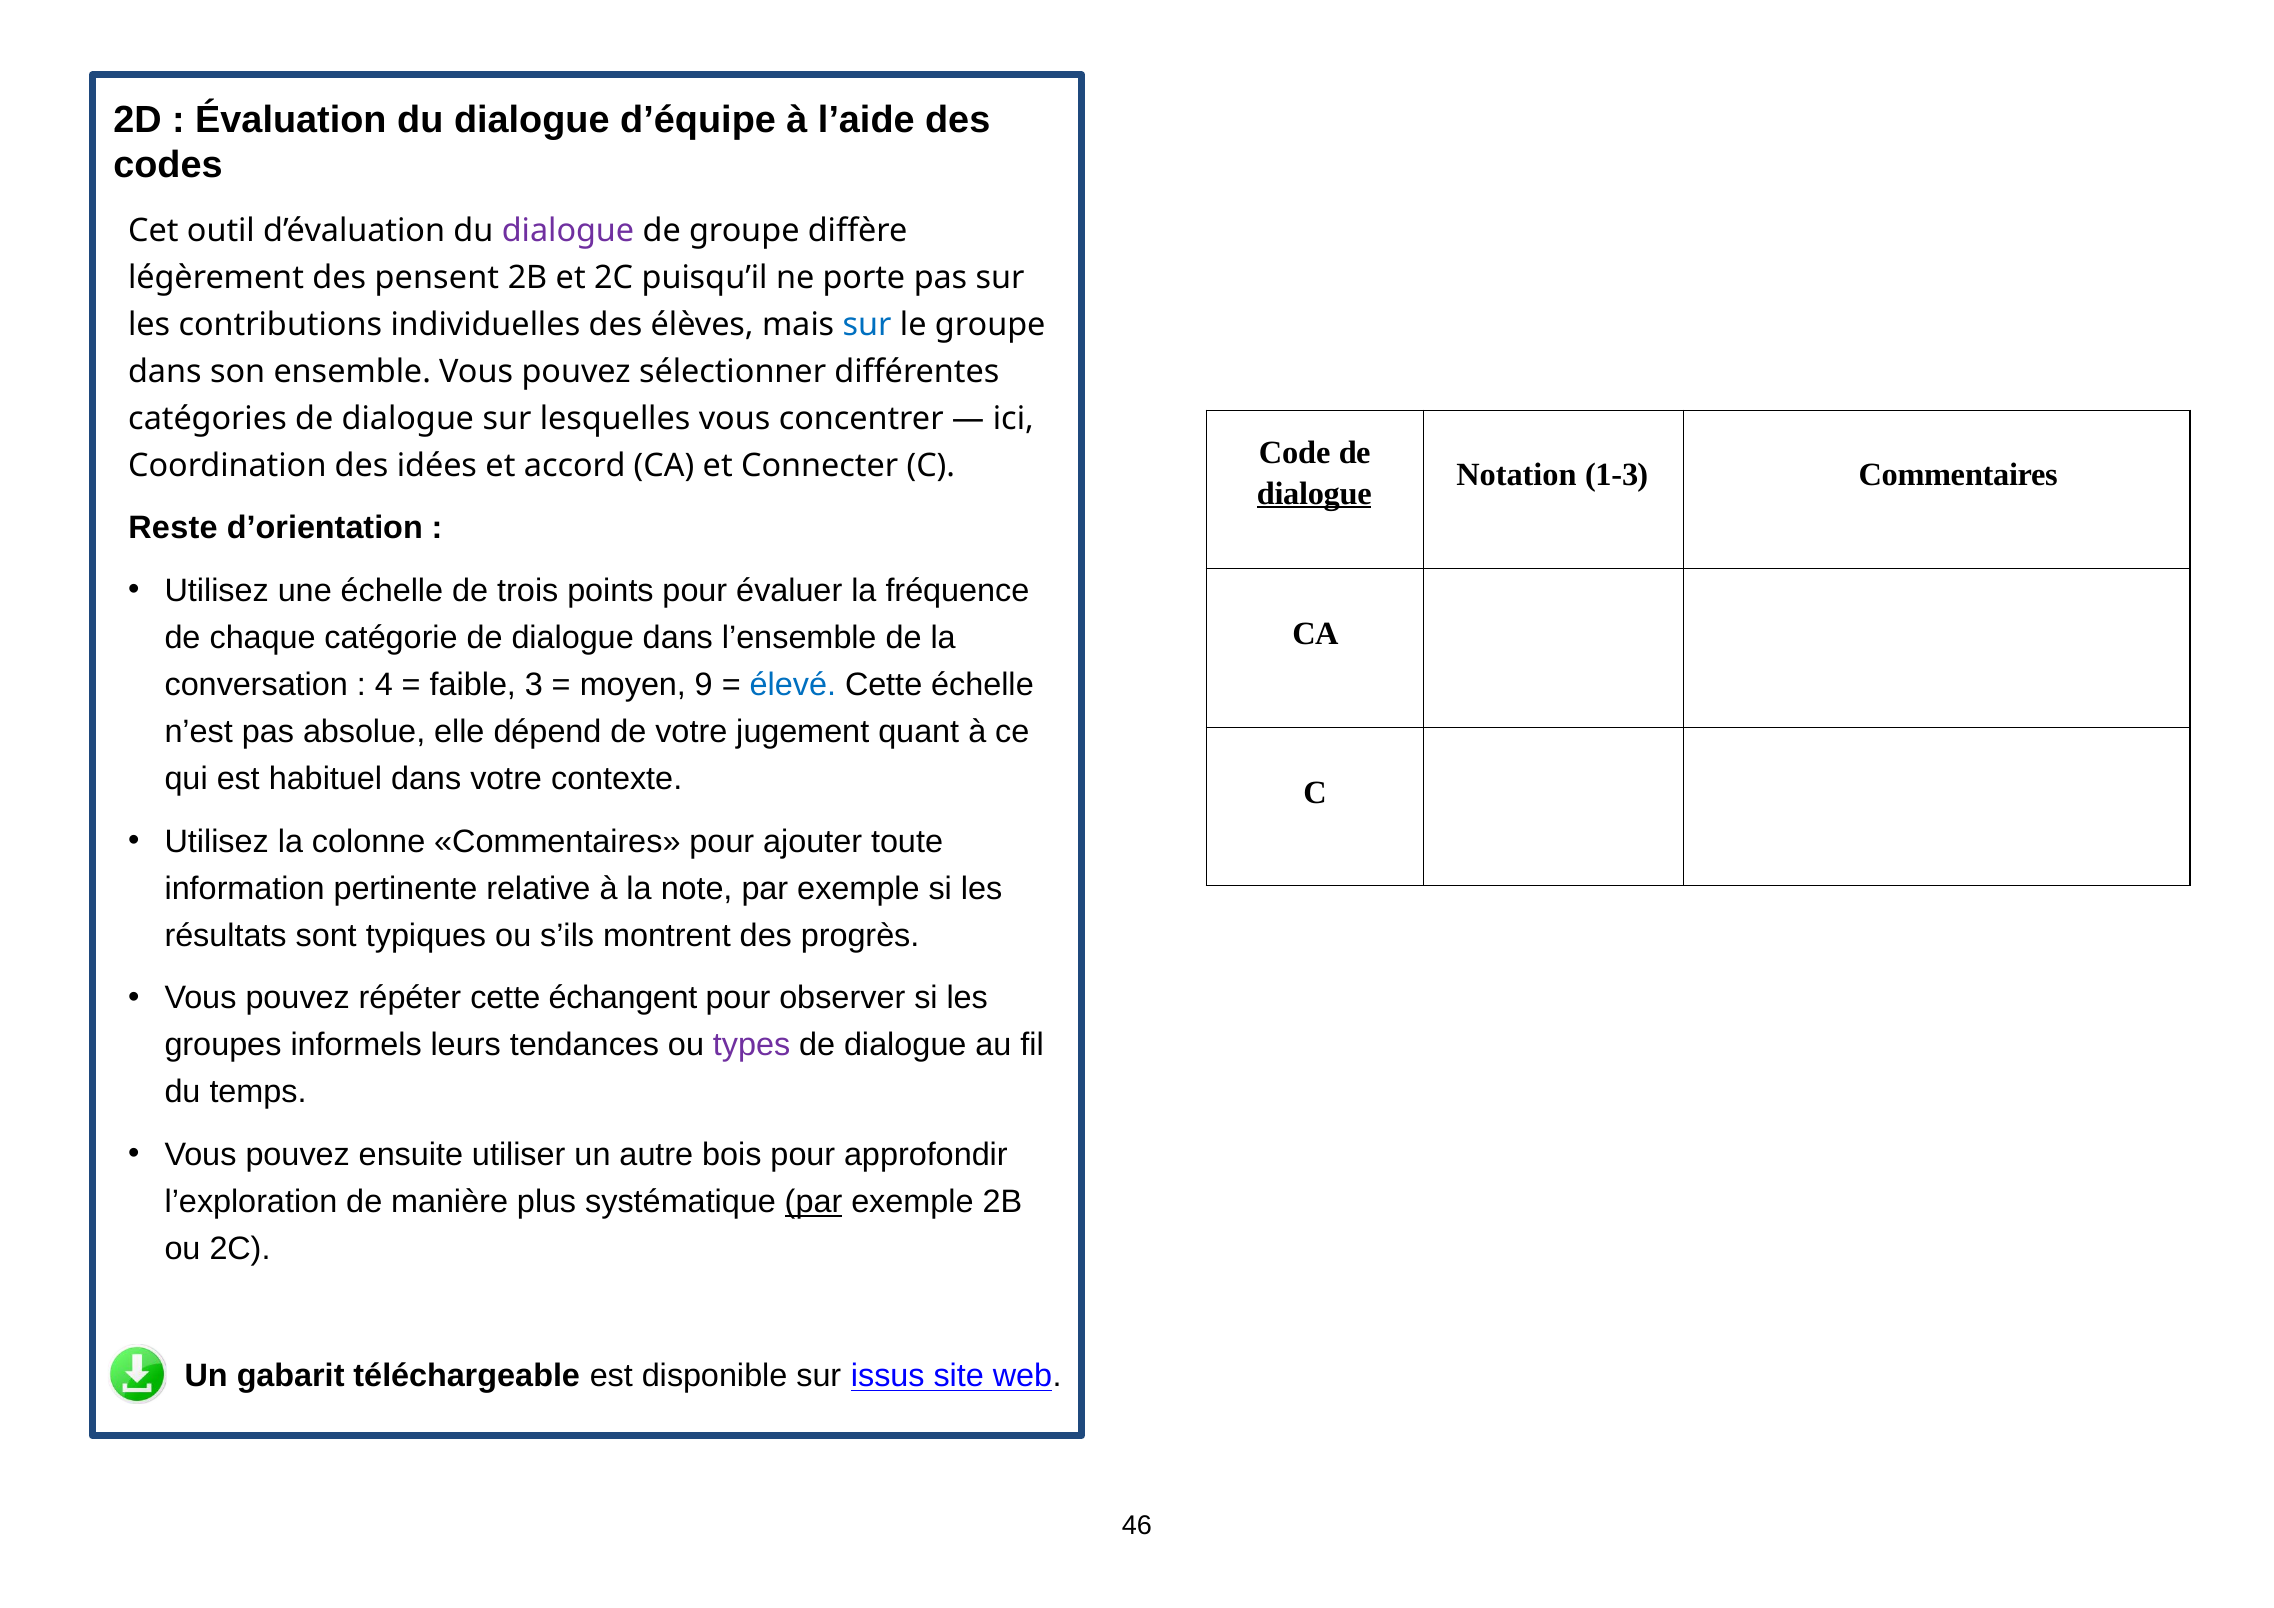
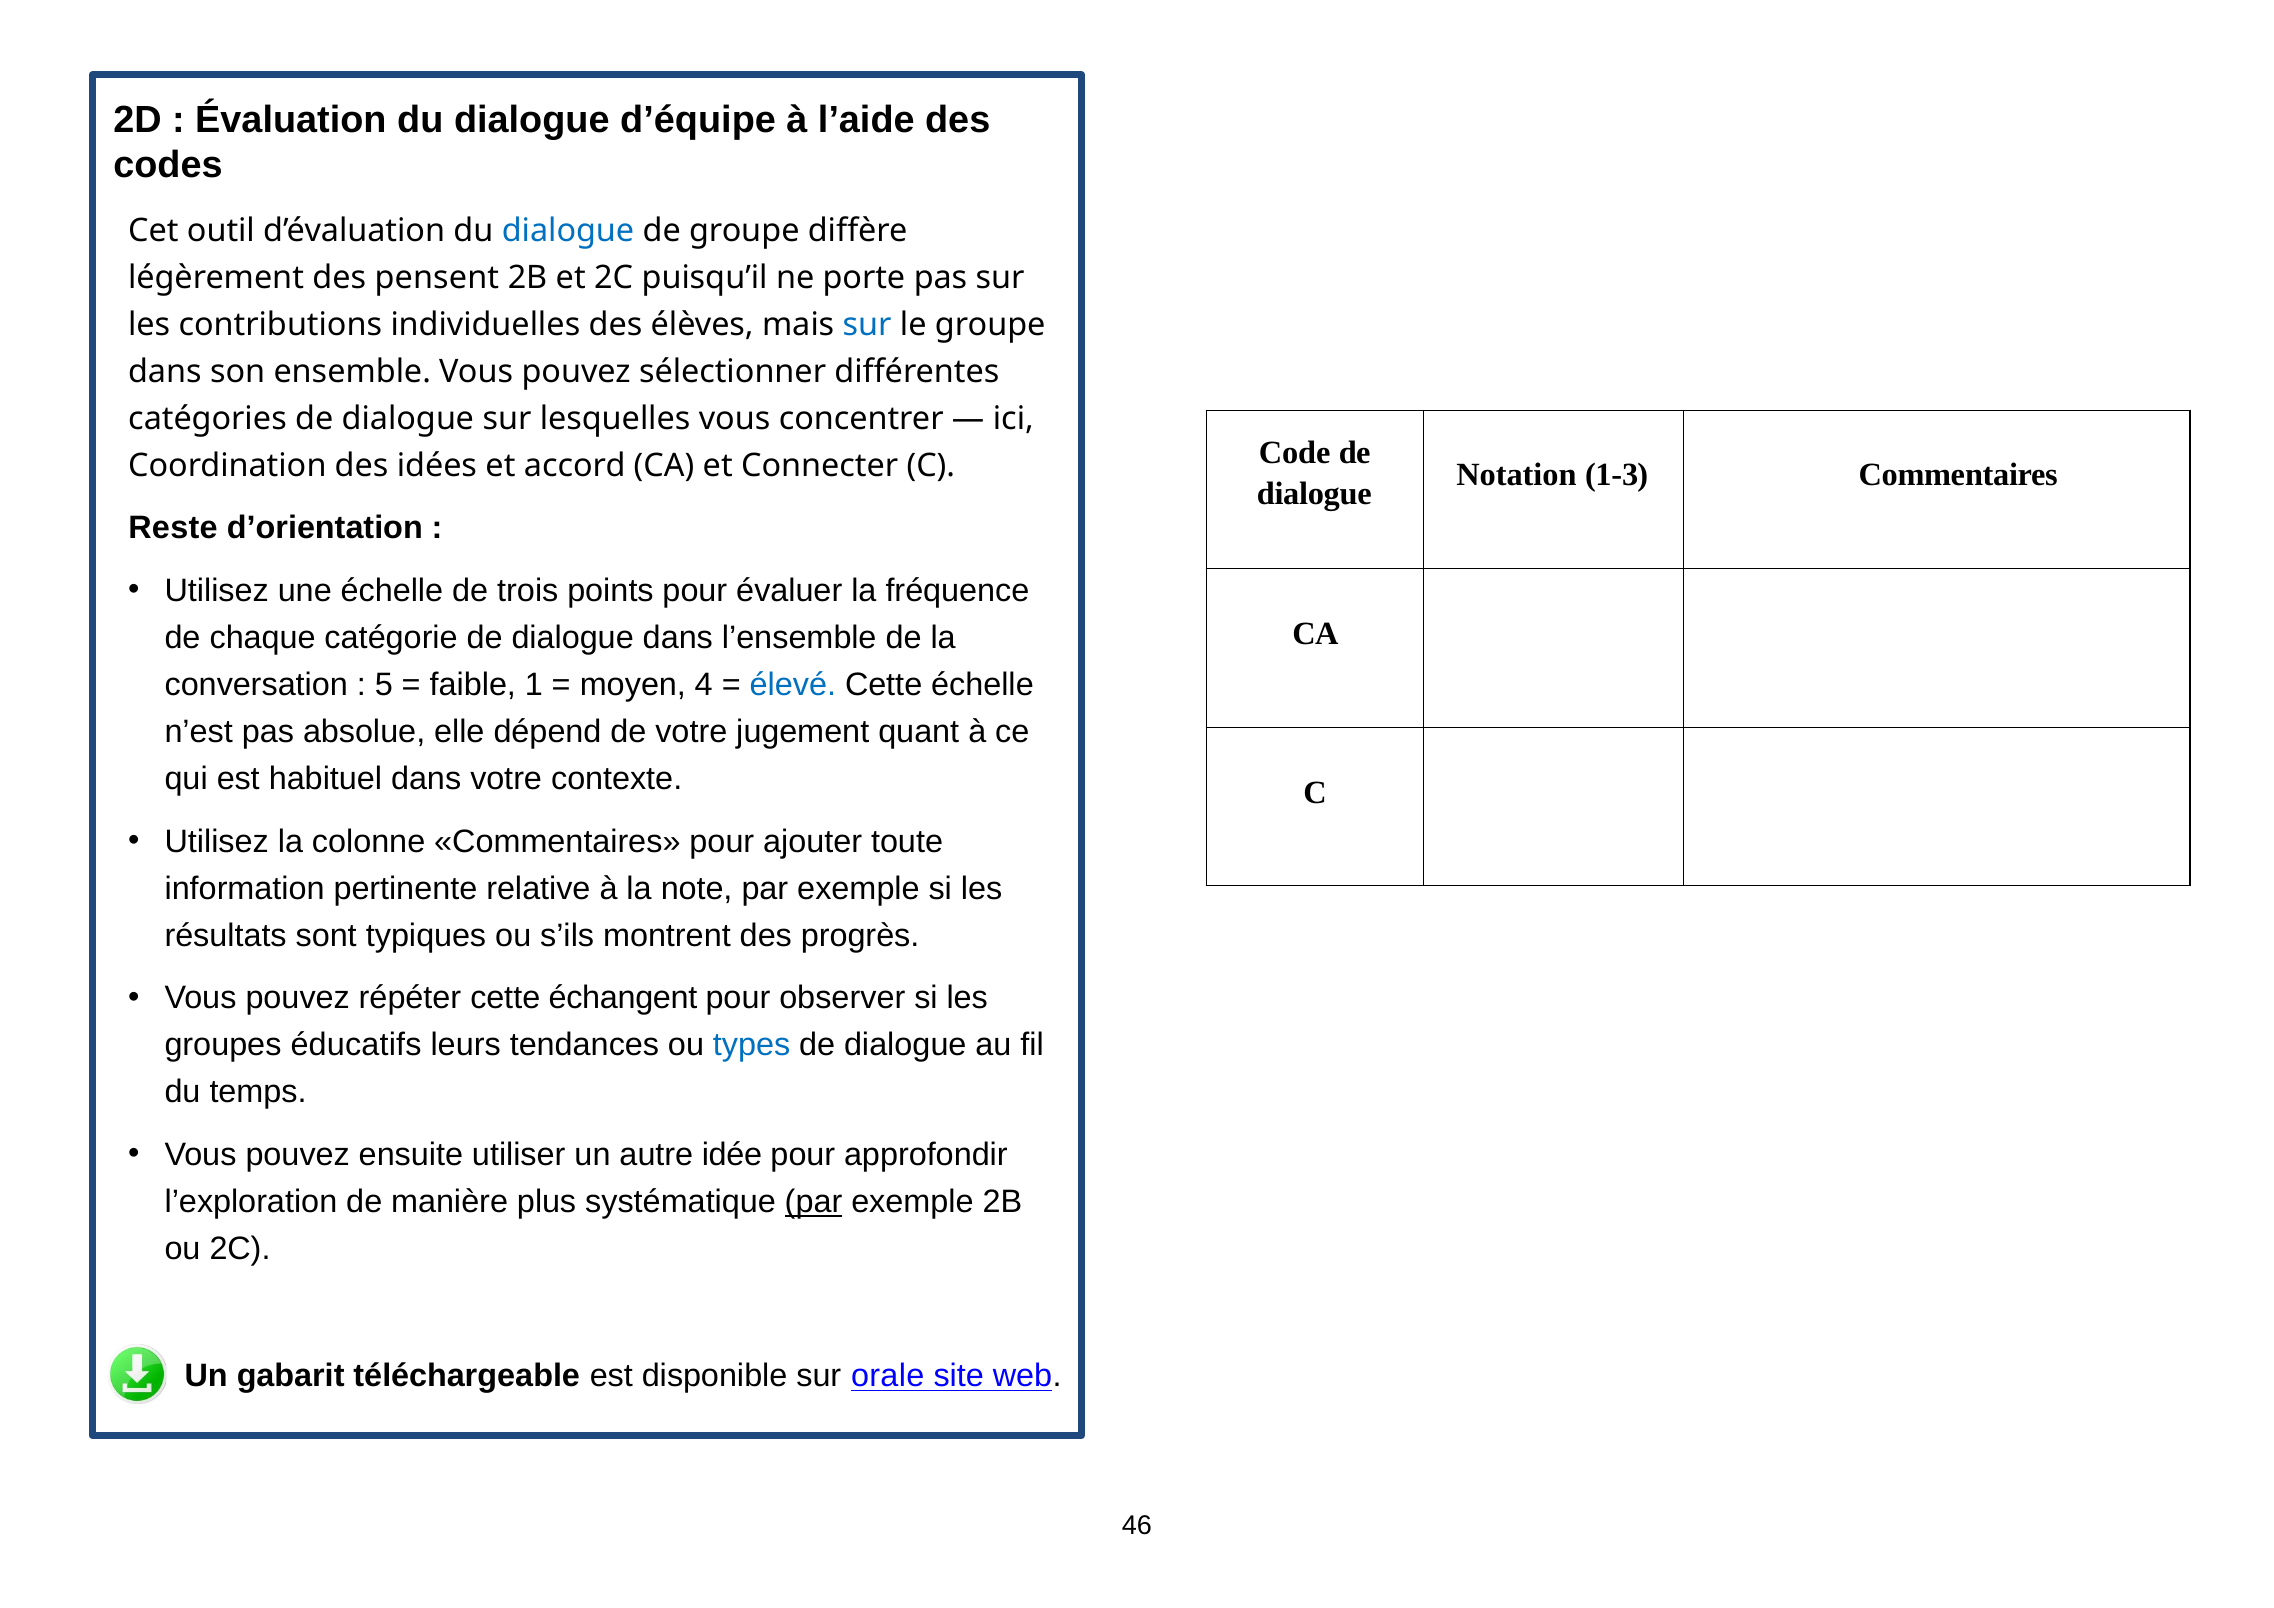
dialogue at (568, 231) colour: purple -> blue
dialogue at (1314, 494) underline: present -> none
4: 4 -> 5
3: 3 -> 1
9: 9 -> 4
informels: informels -> éducatifs
types colour: purple -> blue
bois: bois -> idée
issus: issus -> orale
